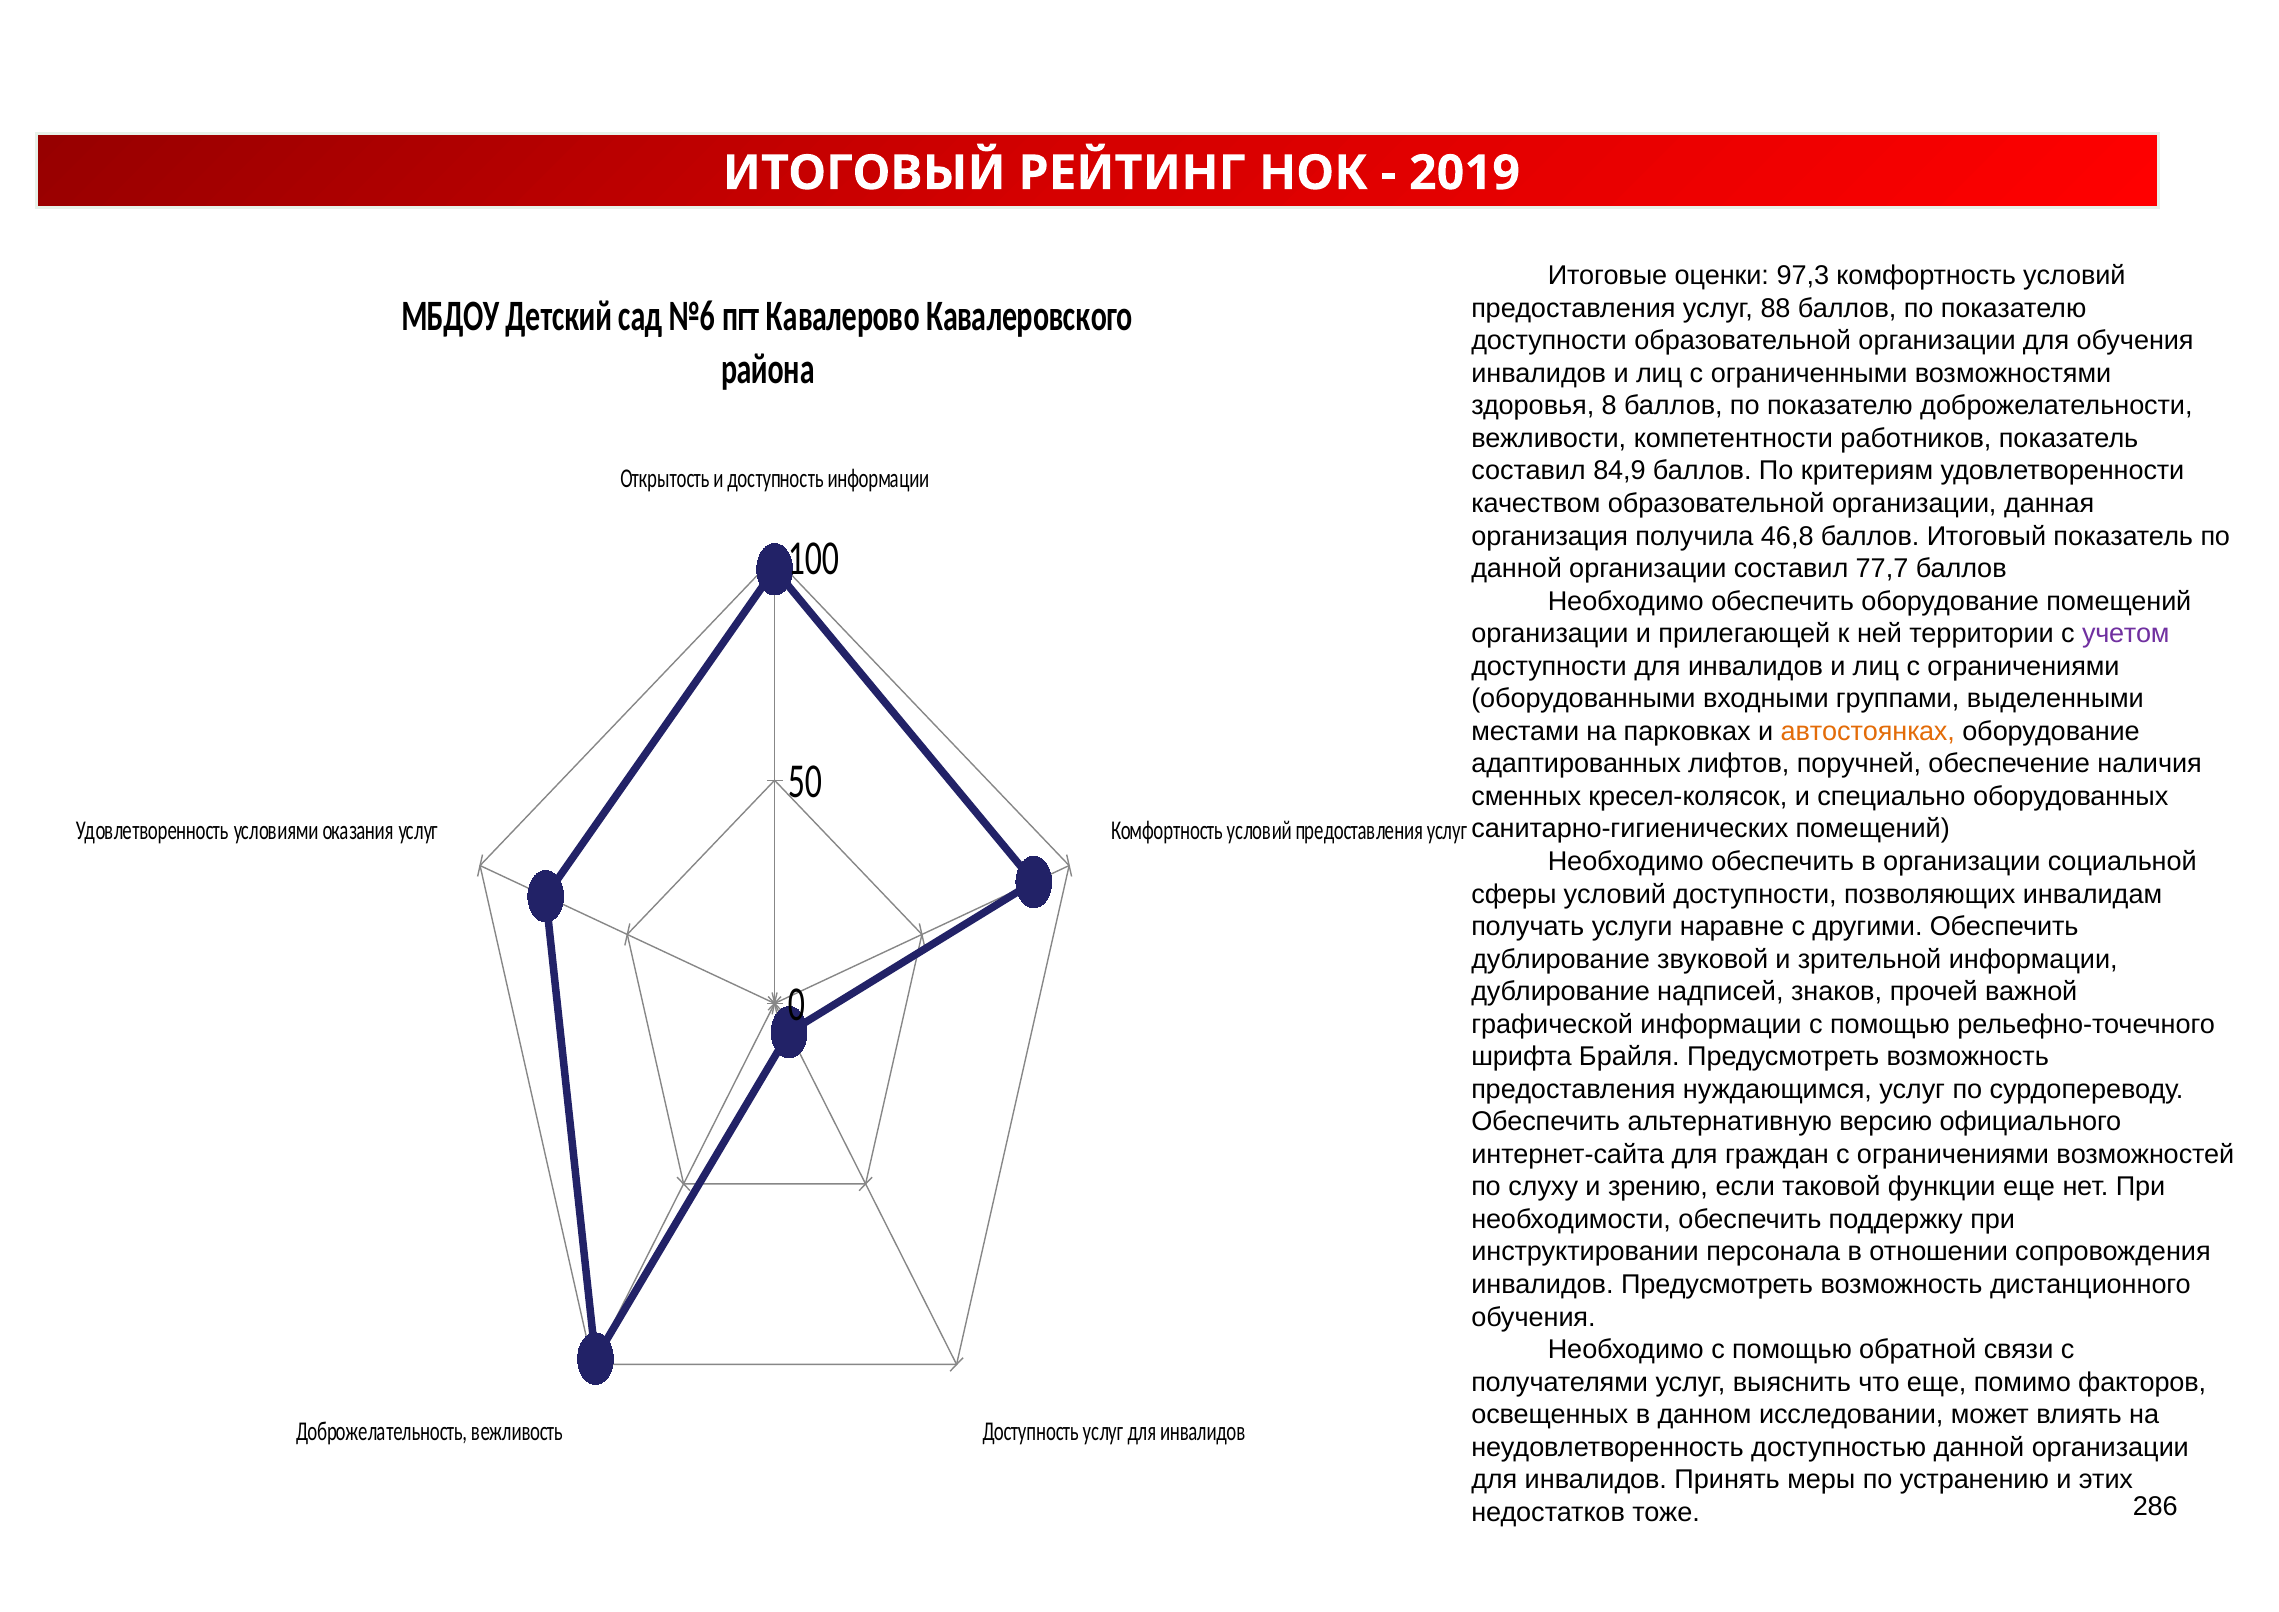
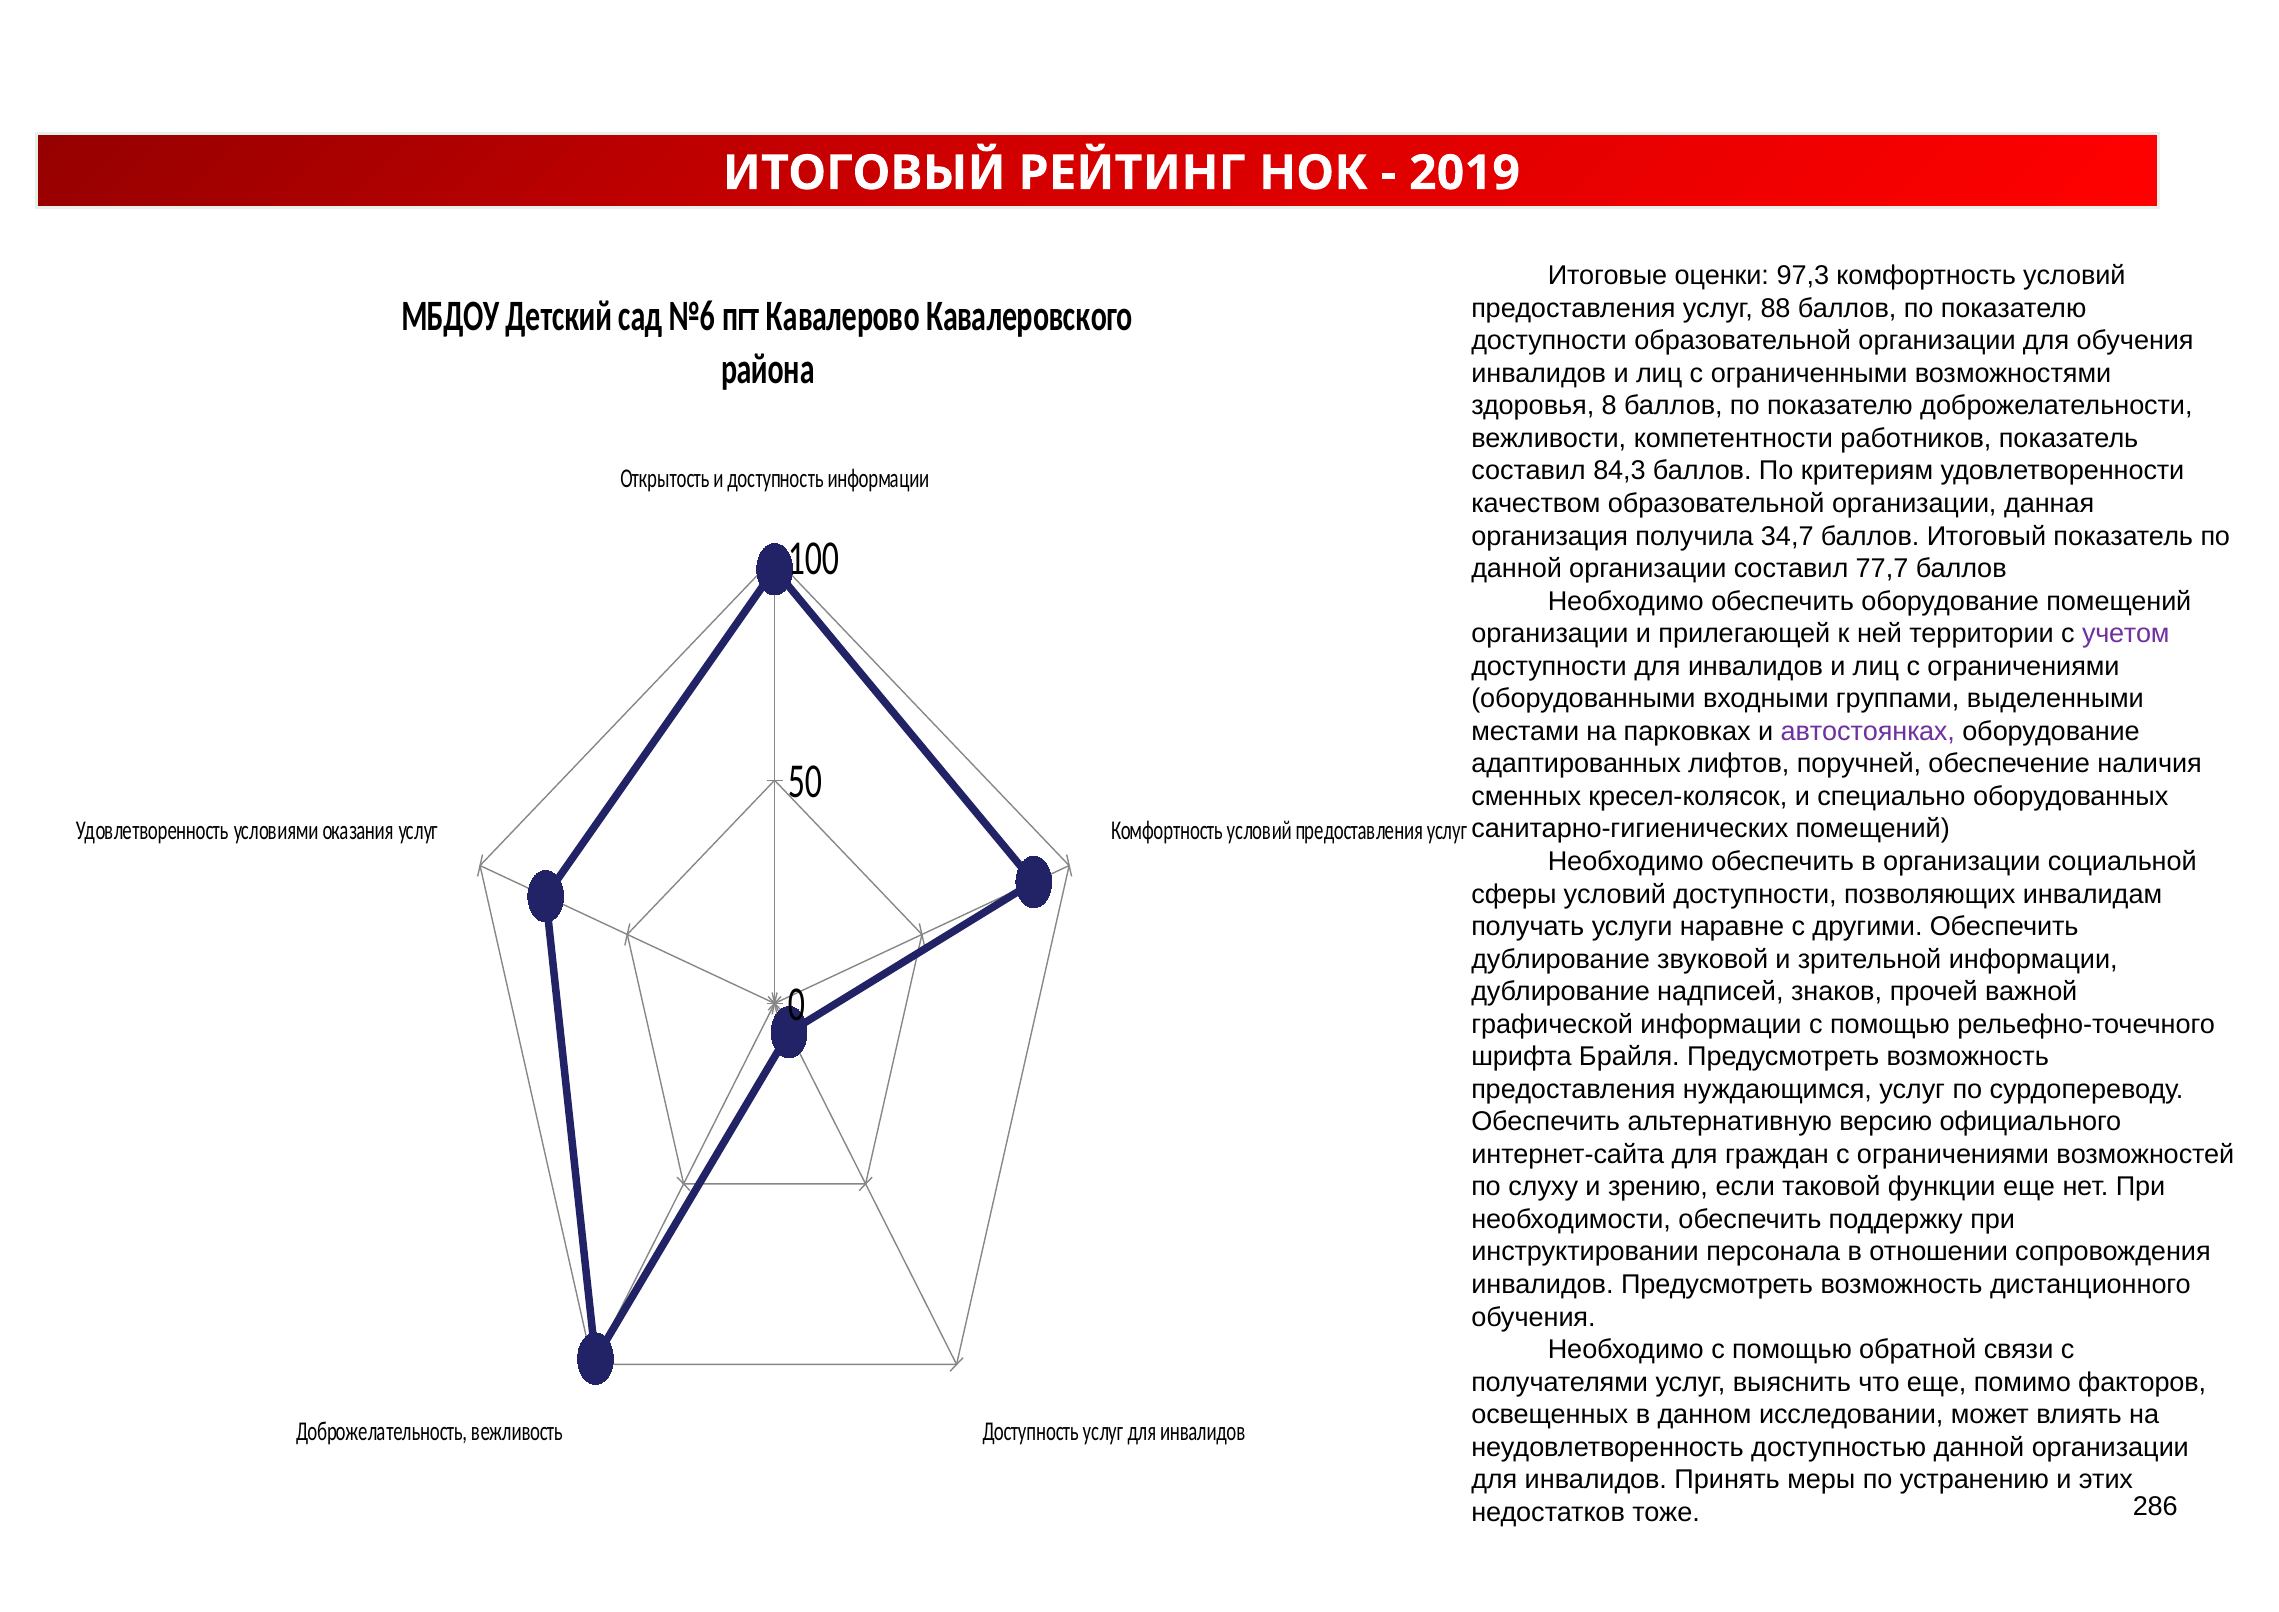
84,9: 84,9 -> 84,3
46,8: 46,8 -> 34,7
автостоянках colour: orange -> purple
